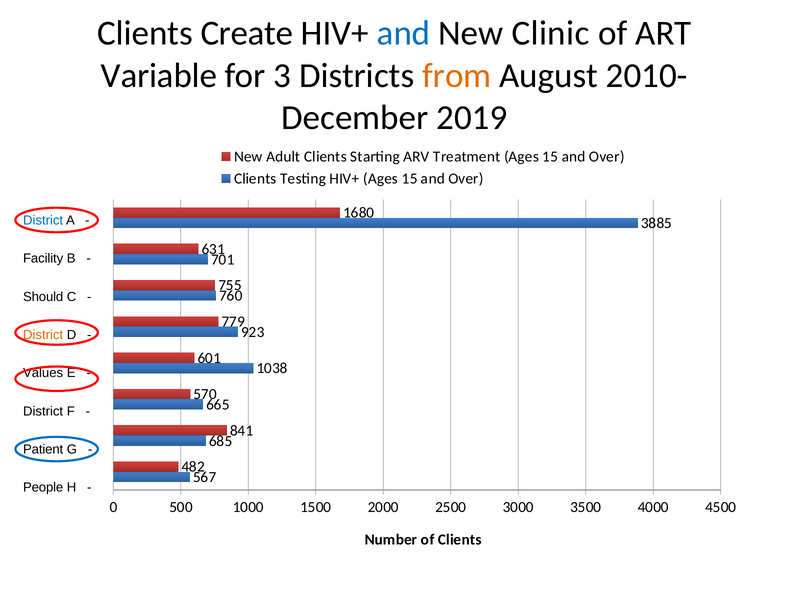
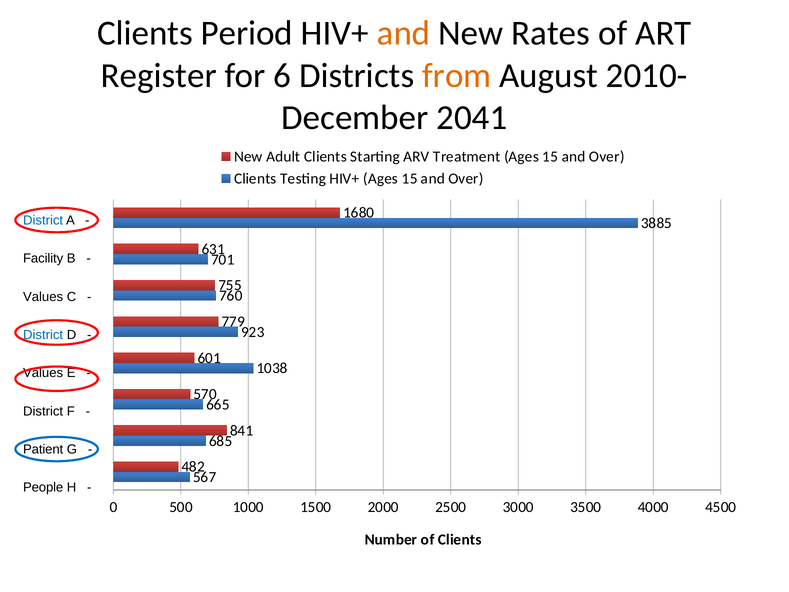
Create: Create -> Period
and at (404, 33) colour: blue -> orange
Clinic: Clinic -> Rates
Variable: Variable -> Register
3: 3 -> 6
2019: 2019 -> 2041
Should at (43, 297): Should -> Values
District at (43, 335) colour: orange -> blue
